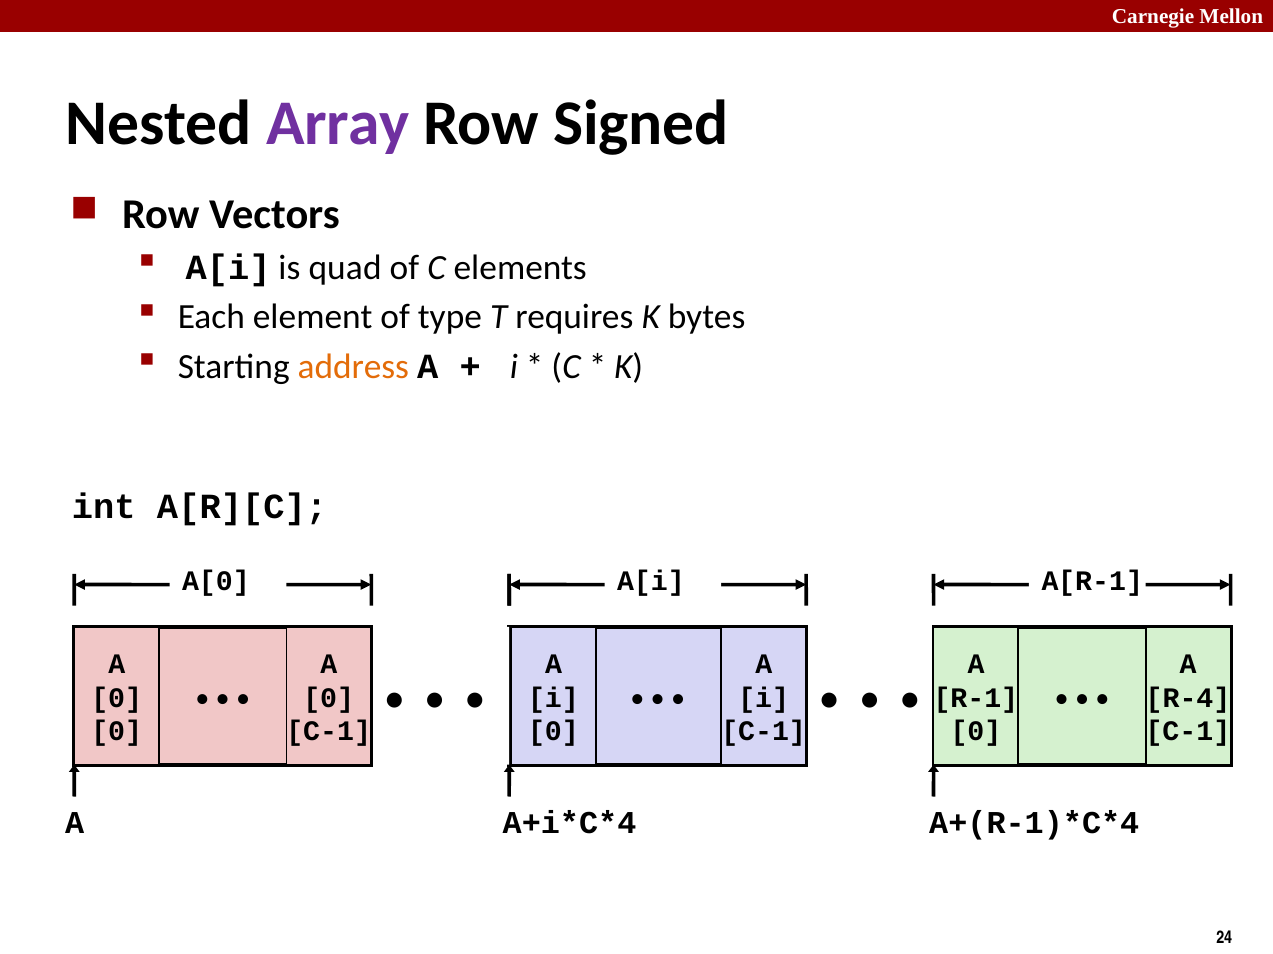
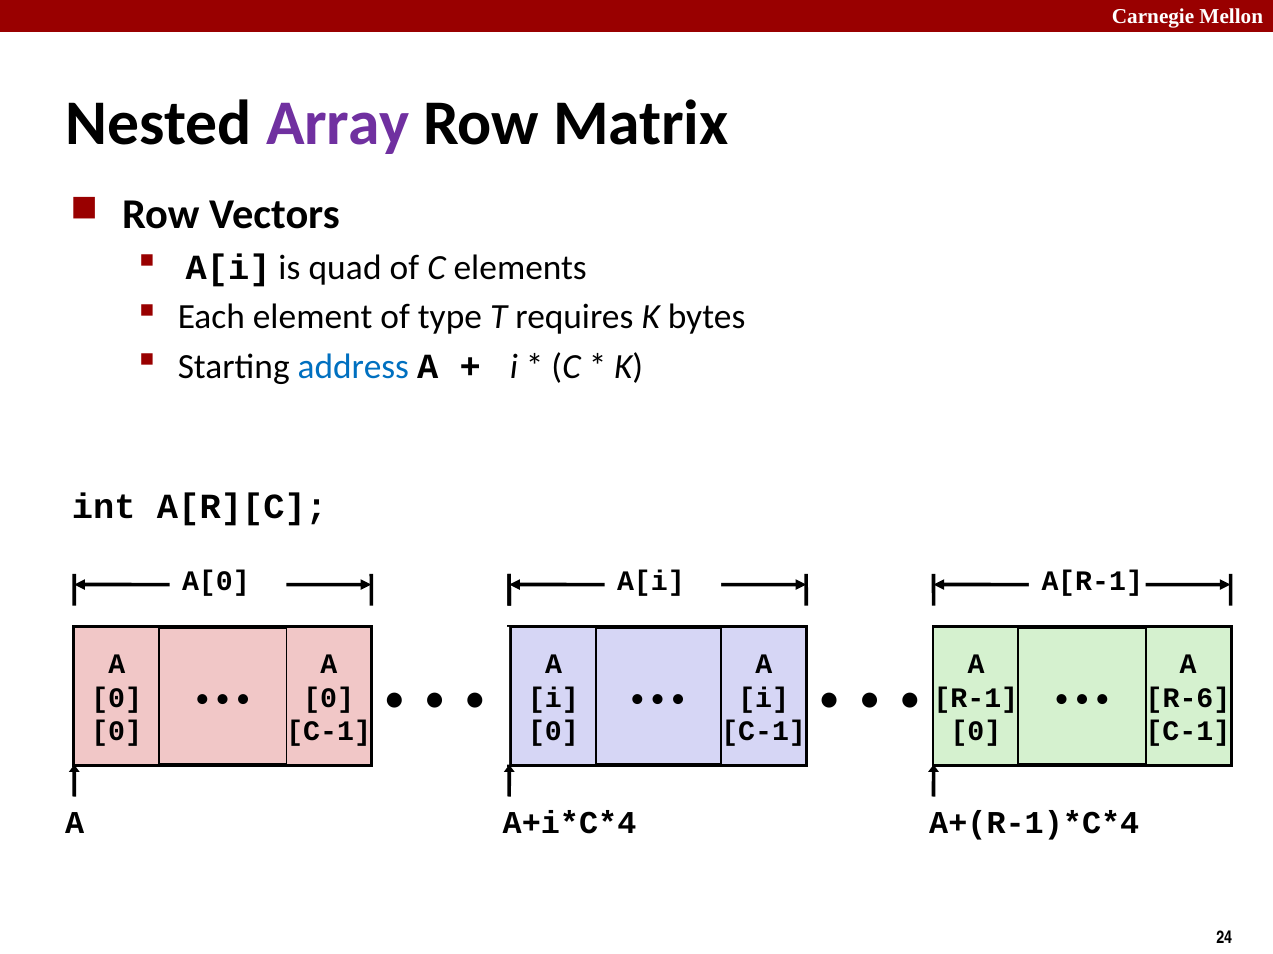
Signed: Signed -> Matrix
address colour: orange -> blue
R-4: R-4 -> R-6
